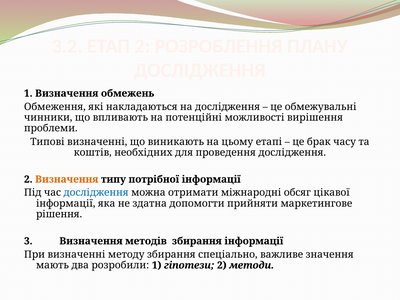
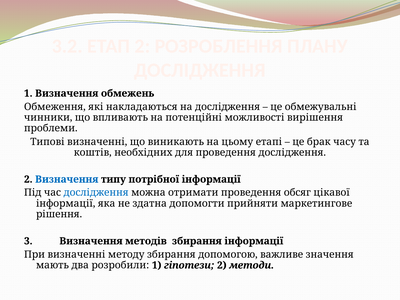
Визначення at (67, 179) colour: orange -> blue
отримати міжнародні: міжнародні -> проведення
спеціально: спеціально -> допомогою
